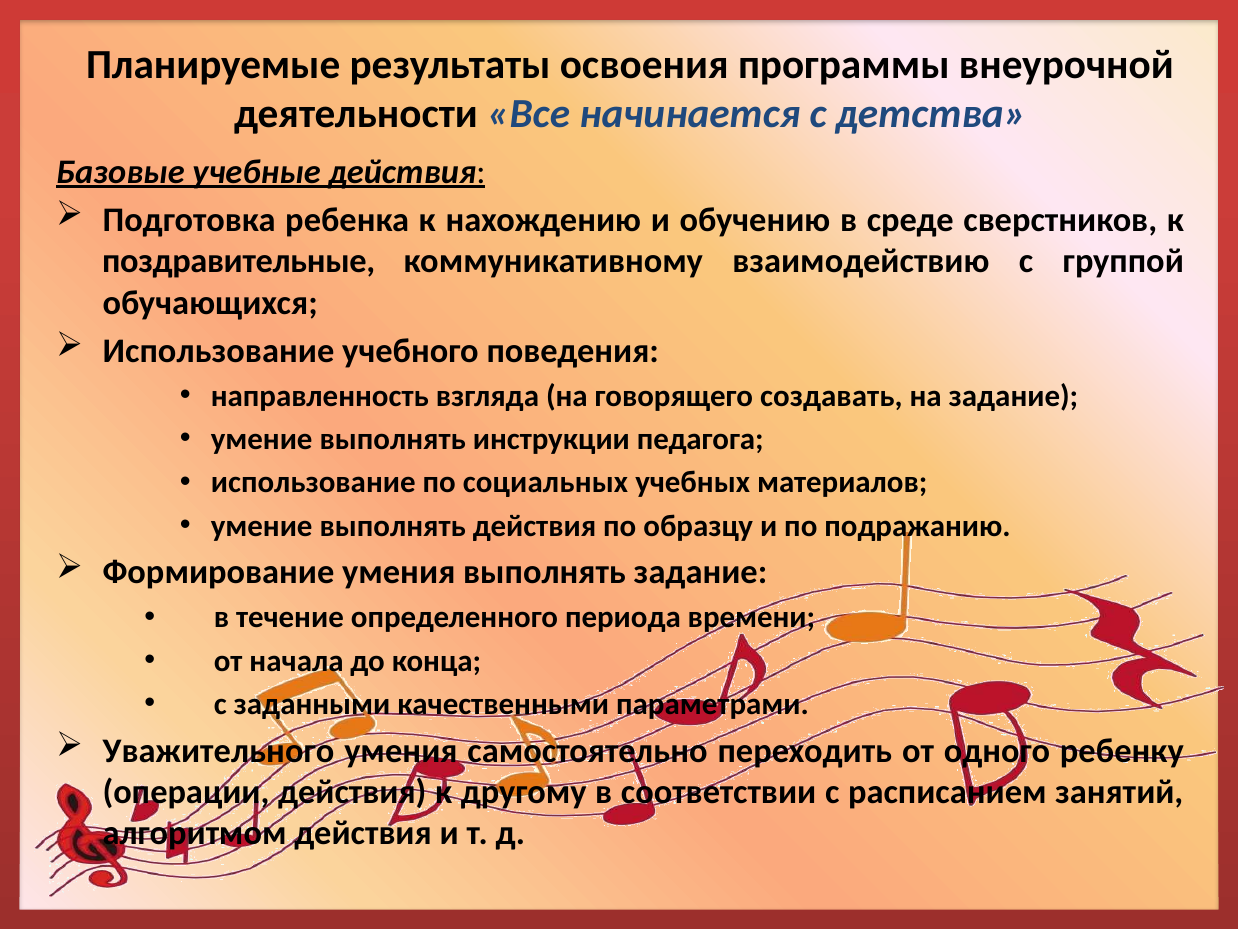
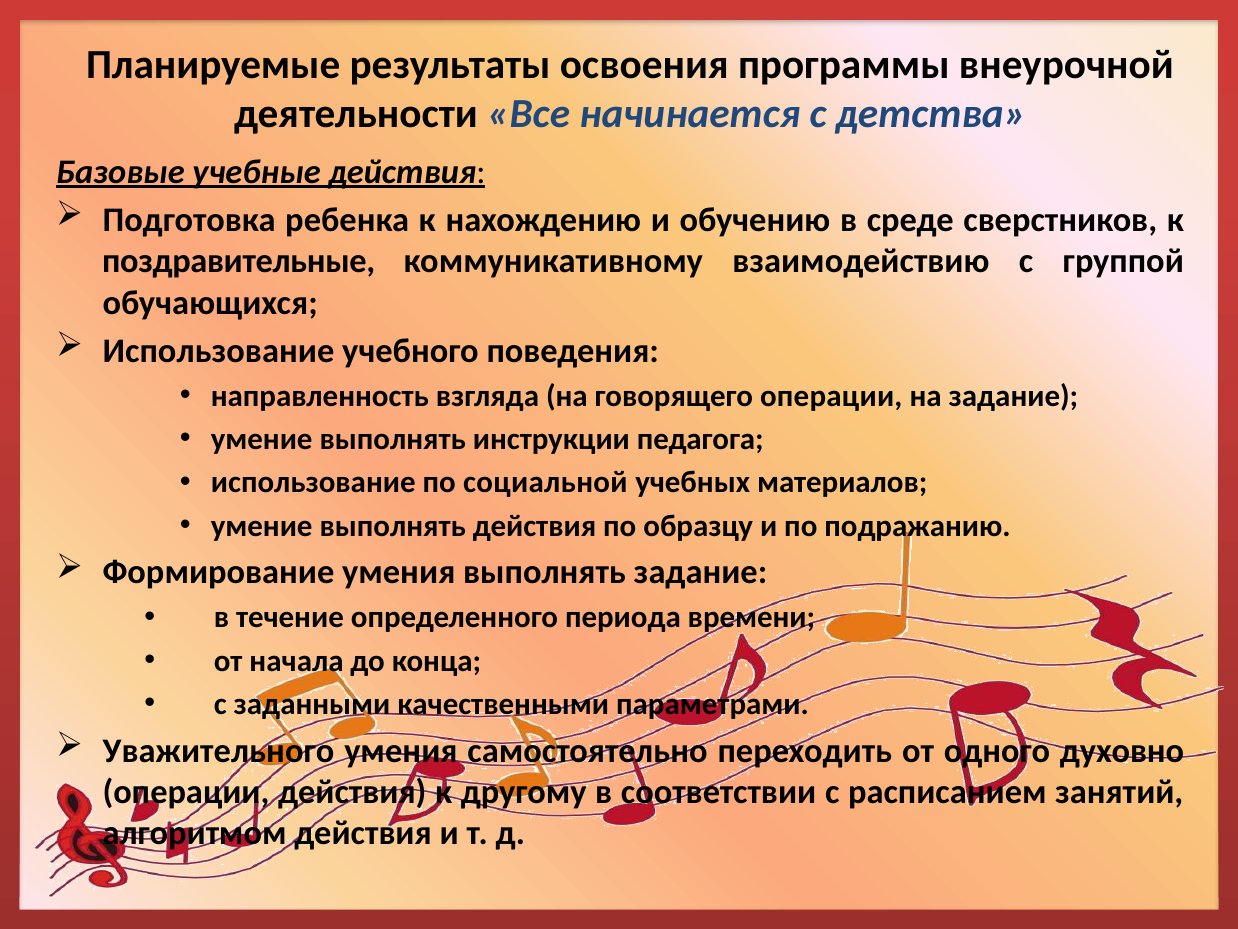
говорящего создавать: создавать -> операции
социальных: социальных -> социальной
ребенку: ребенку -> духовно
